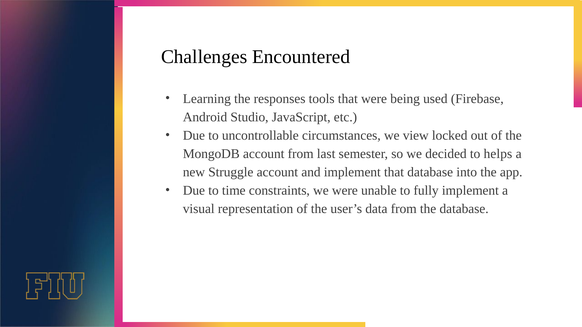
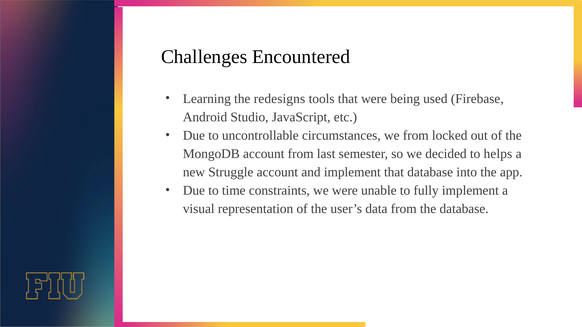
responses: responses -> redesigns
we view: view -> from
